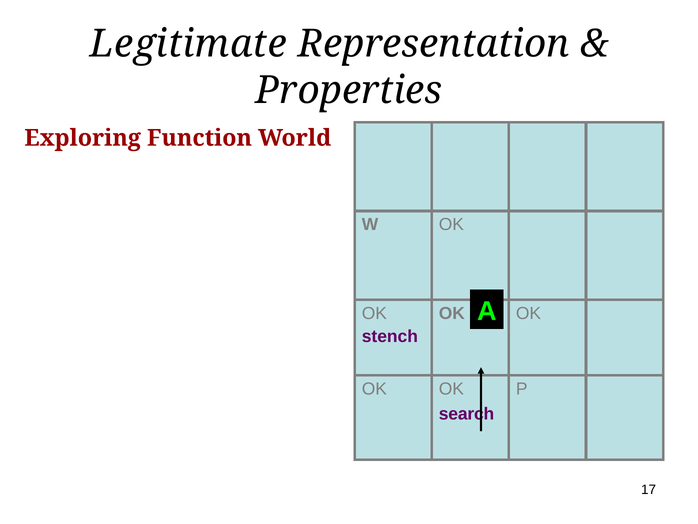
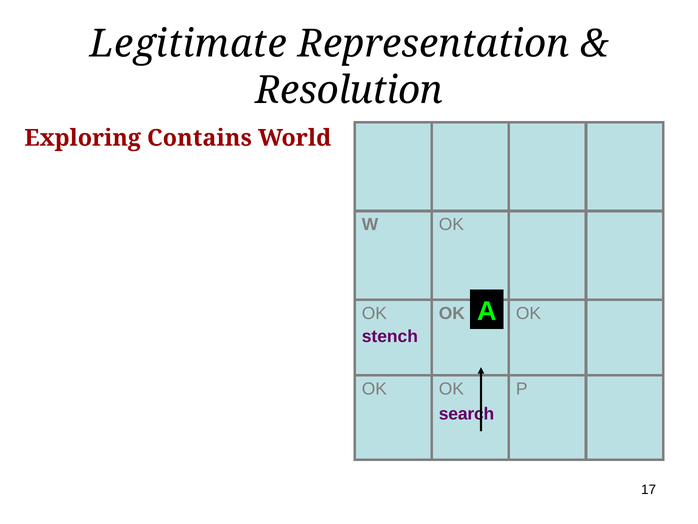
Properties: Properties -> Resolution
Function: Function -> Contains
